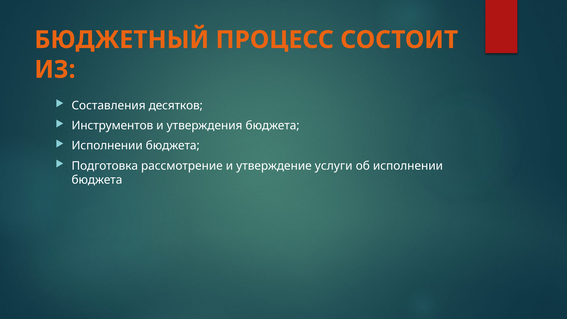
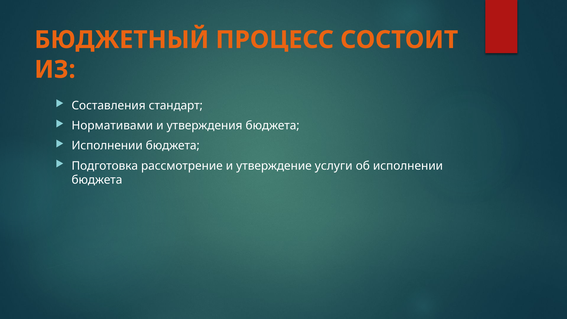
десятков: десятков -> стандарт
Инструментов: Инструментов -> Нормативами
